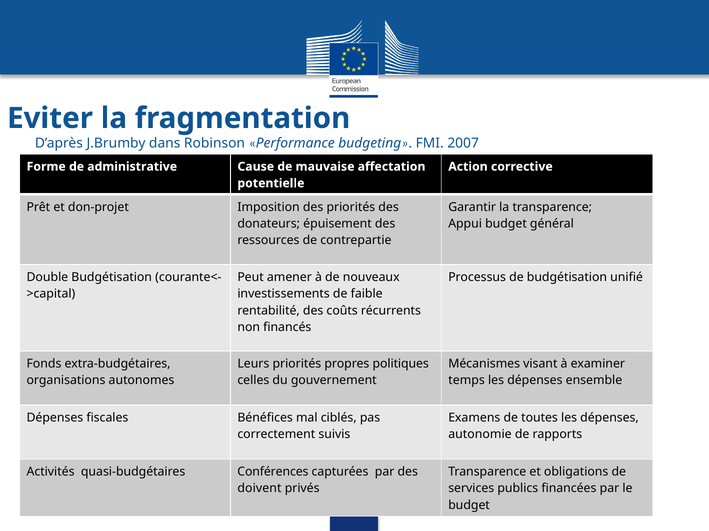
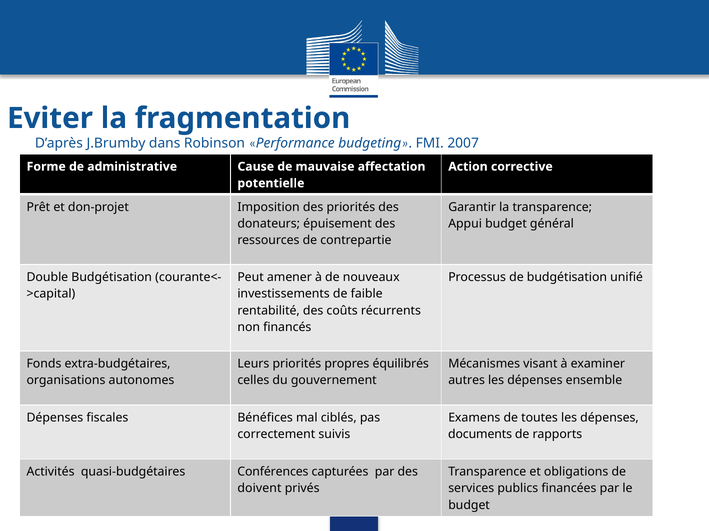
politiques: politiques -> équilibrés
temps: temps -> autres
autonomie: autonomie -> documents
